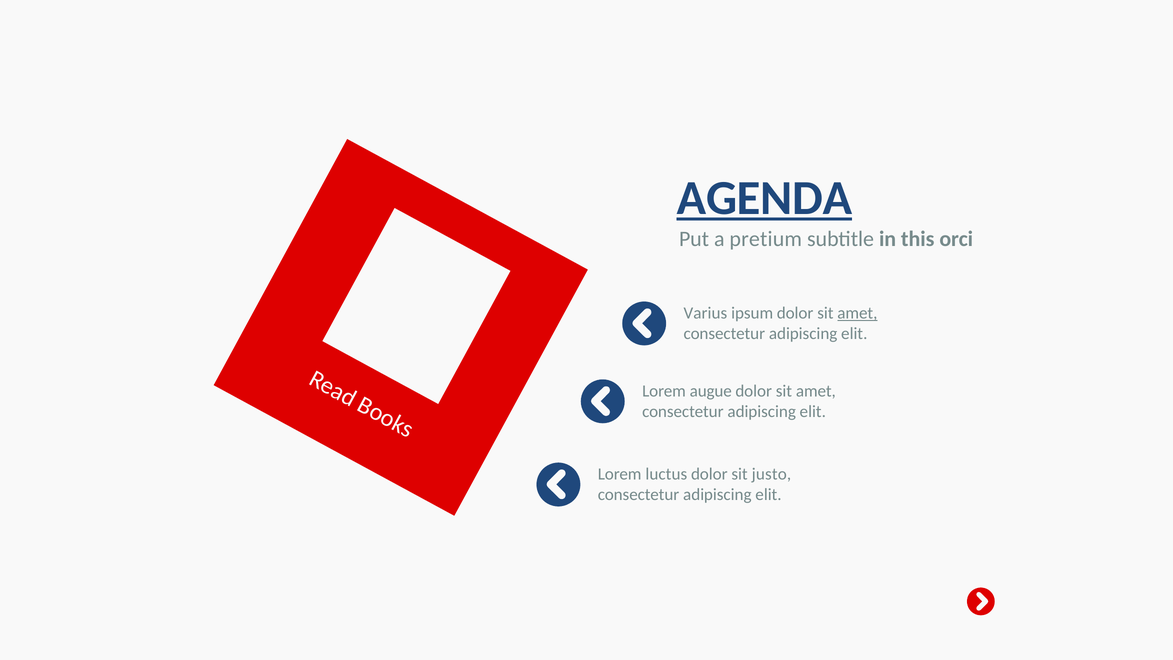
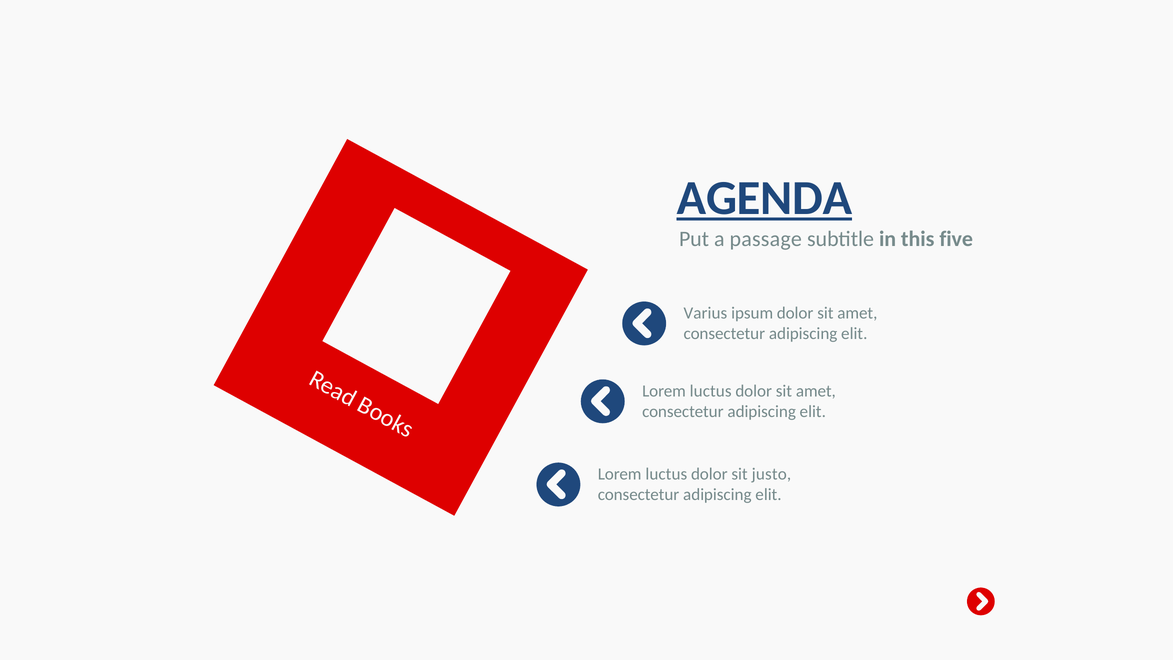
pretium: pretium -> passage
orci: orci -> five
amet at (857, 313) underline: present -> none
augue at (711, 391): augue -> luctus
